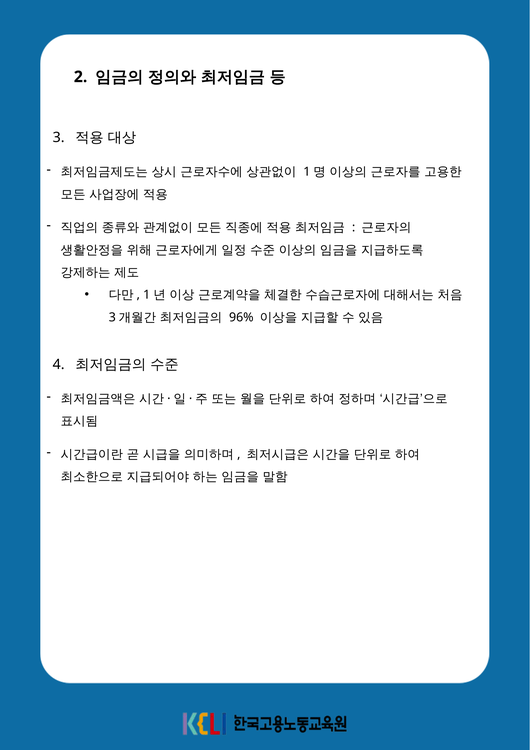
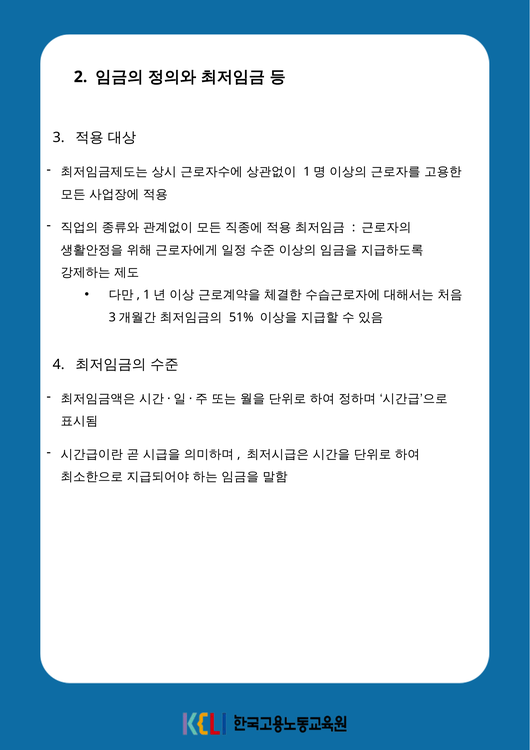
96%: 96% -> 51%
